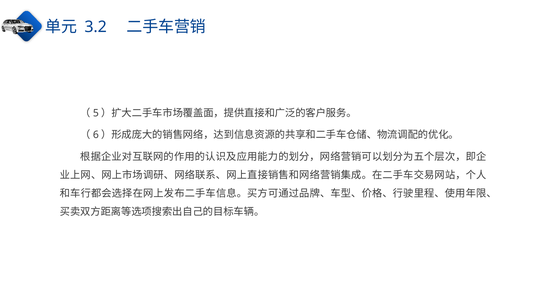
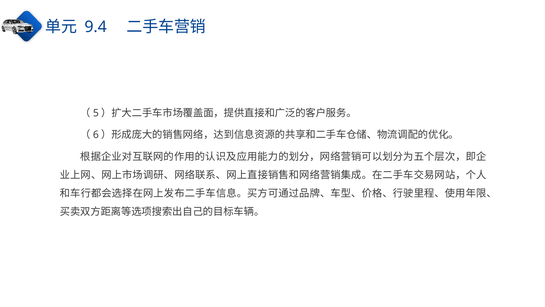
3.2: 3.2 -> 9.4
